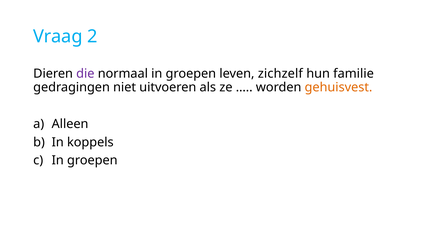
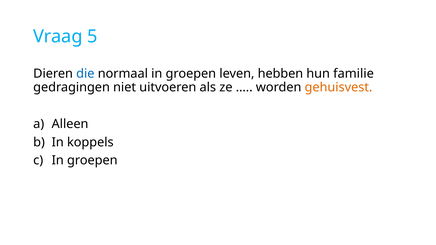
2: 2 -> 5
die colour: purple -> blue
zichzelf: zichzelf -> hebben
